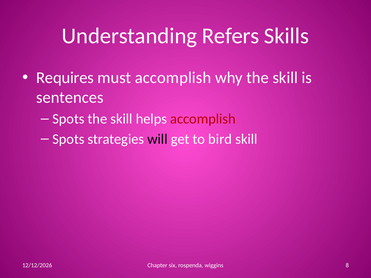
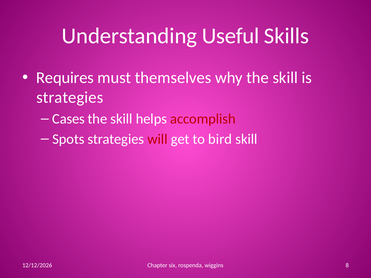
Refers: Refers -> Useful
must accomplish: accomplish -> themselves
sentences at (70, 98): sentences -> strategies
Spots at (68, 119): Spots -> Cases
will colour: black -> red
